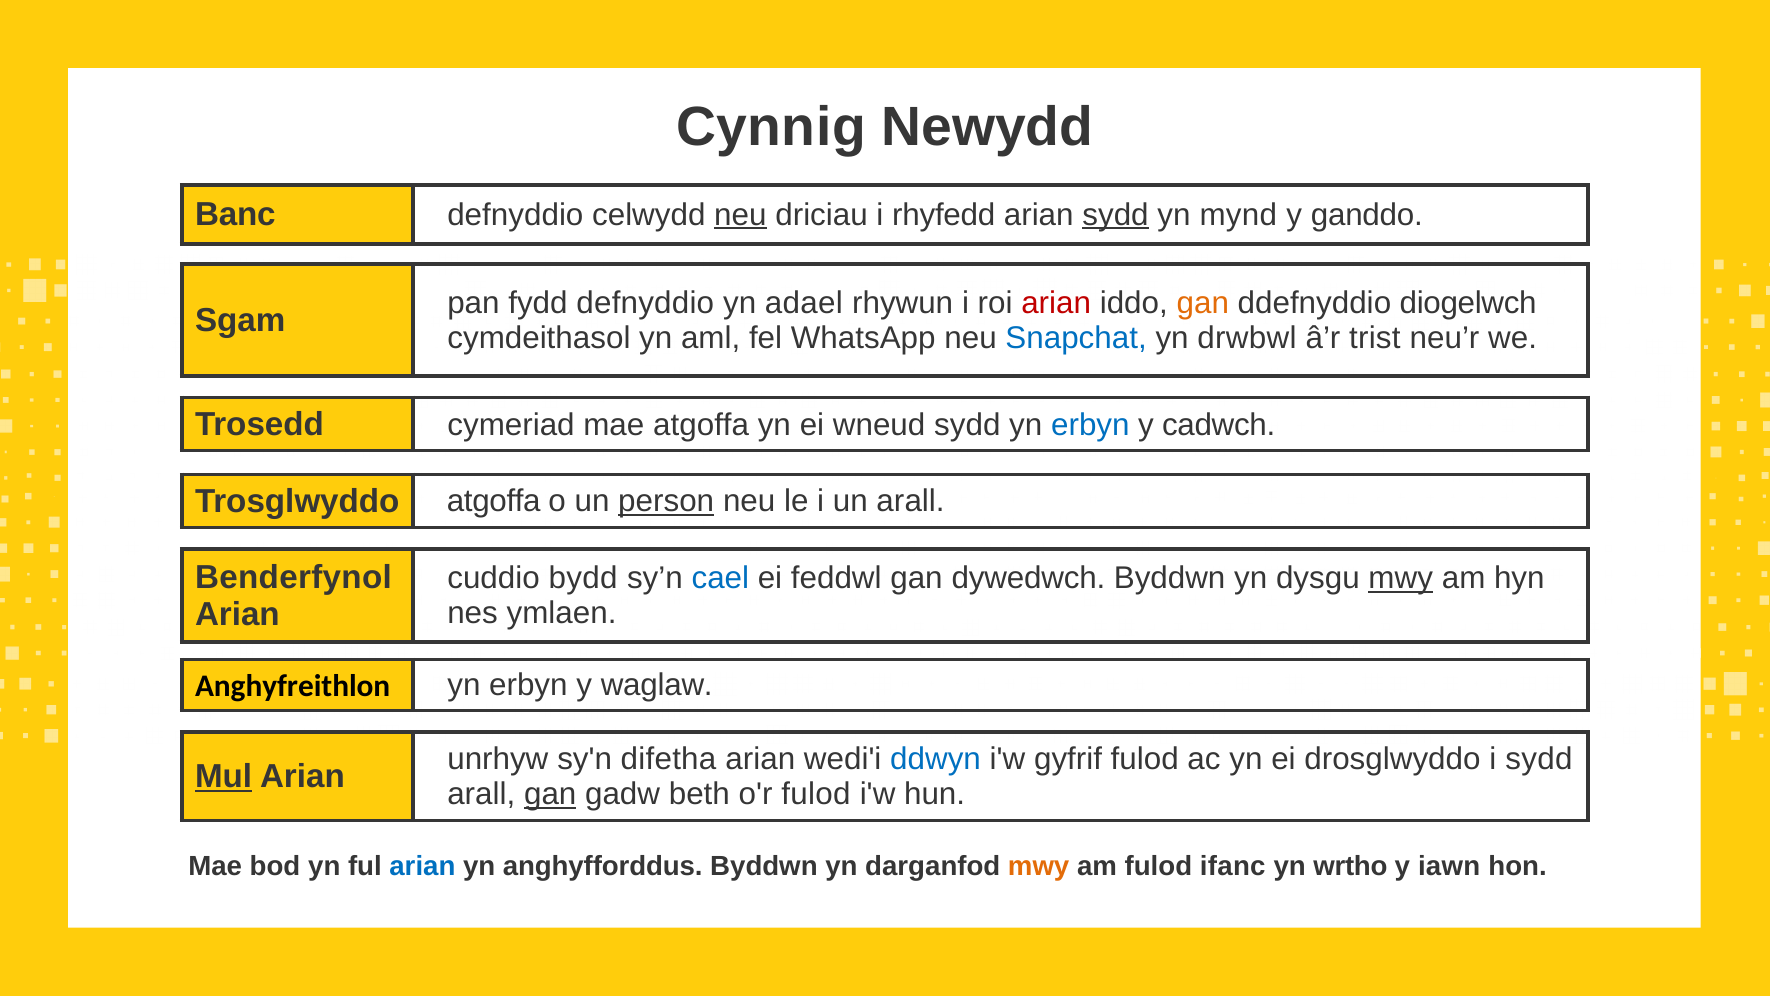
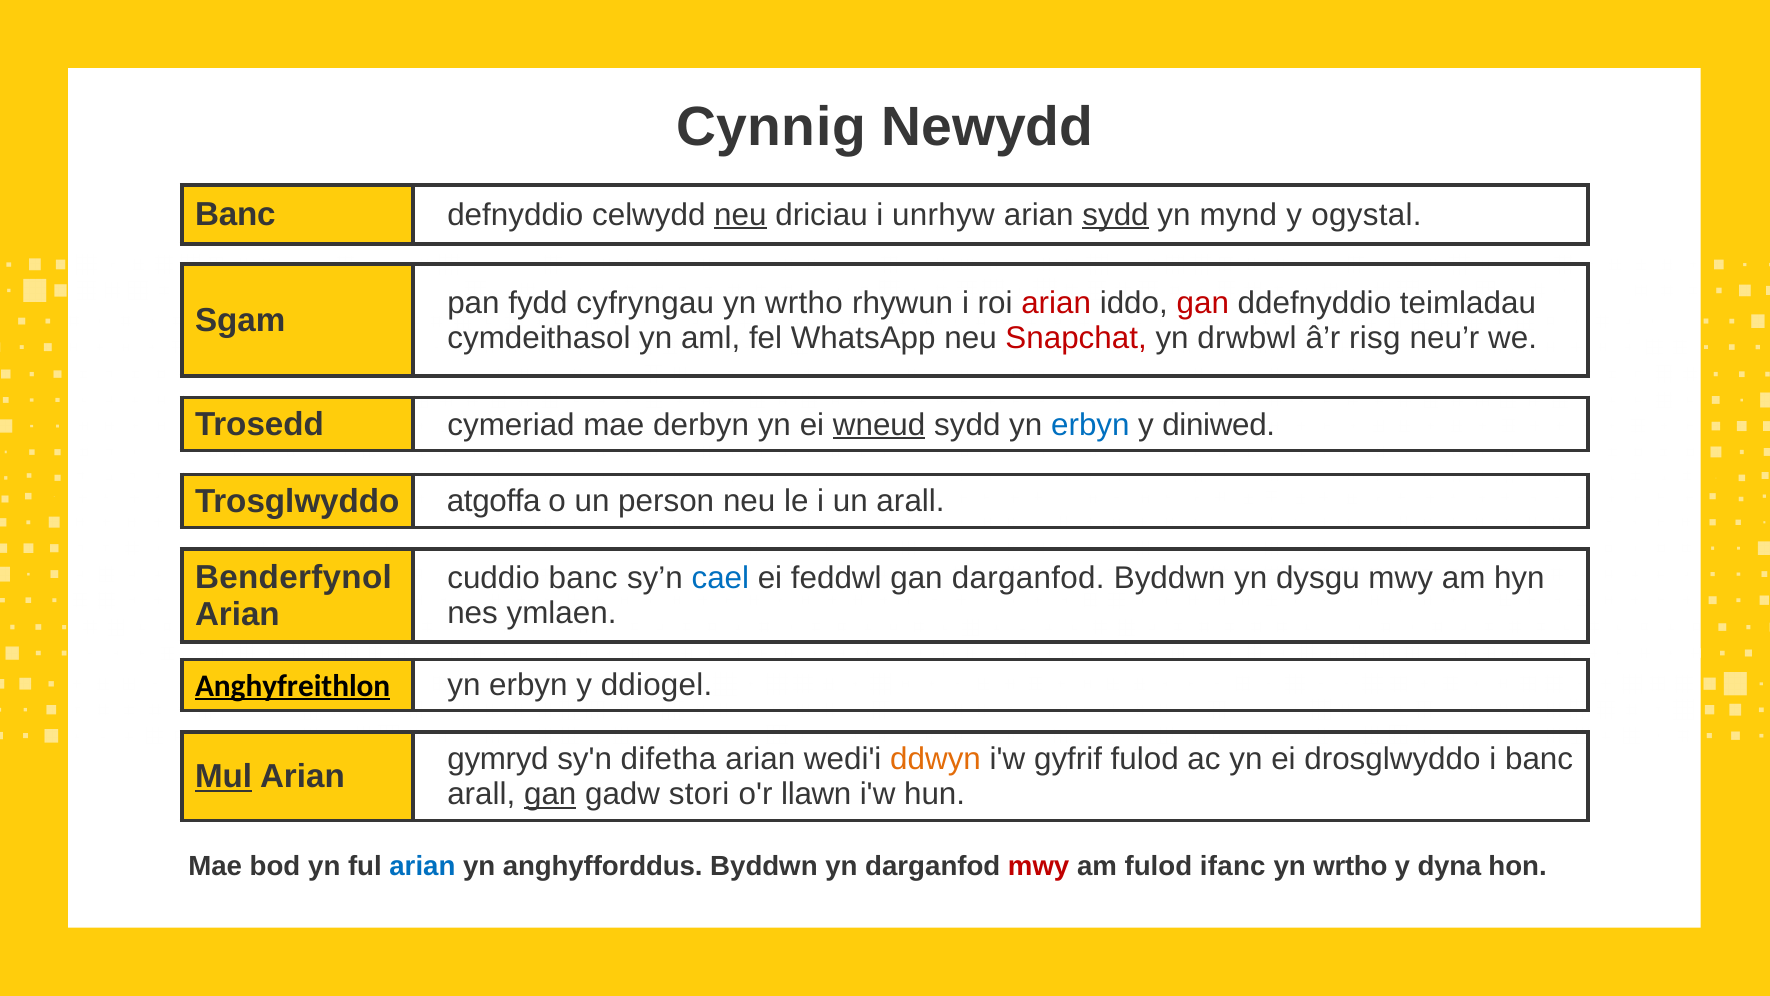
rhyfedd: rhyfedd -> unrhyw
ganddo: ganddo -> ogystal
fydd defnyddio: defnyddio -> cyfryngau
adael at (804, 303): adael -> wrtho
gan at (1203, 303) colour: orange -> red
diogelwch: diogelwch -> teimladau
Snapchat colour: blue -> red
trist: trist -> risg
mae atgoffa: atgoffa -> derbyn
wneud underline: none -> present
cadwch: cadwch -> diniwed
person underline: present -> none
cuddio bydd: bydd -> banc
gan dywedwch: dywedwch -> darganfod
mwy at (1401, 578) underline: present -> none
Anghyfreithlon underline: none -> present
waglaw: waglaw -> ddiogel
unrhyw: unrhyw -> gymryd
ddwyn colour: blue -> orange
i sydd: sydd -> banc
beth: beth -> stori
o'r fulod: fulod -> llawn
mwy at (1039, 866) colour: orange -> red
iawn: iawn -> dyna
